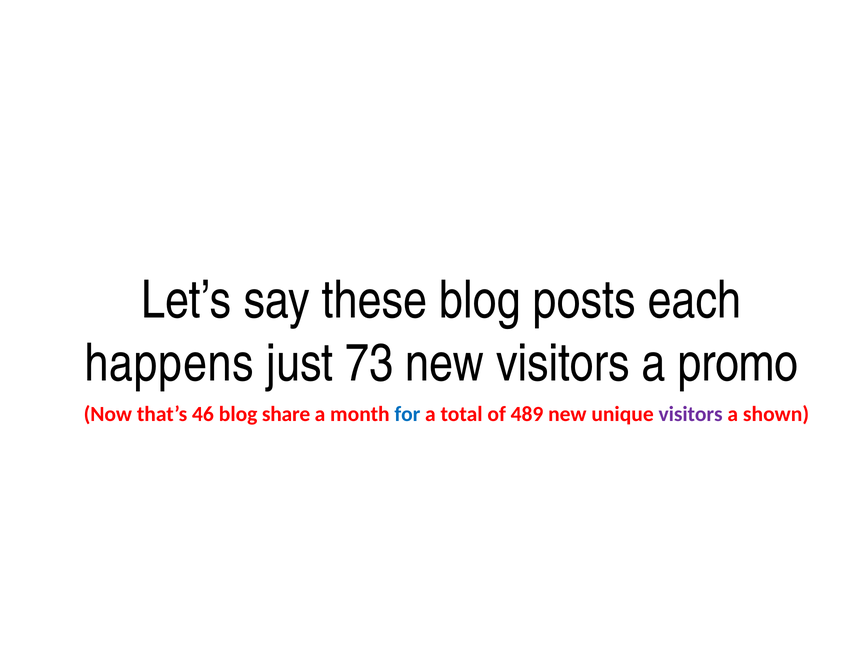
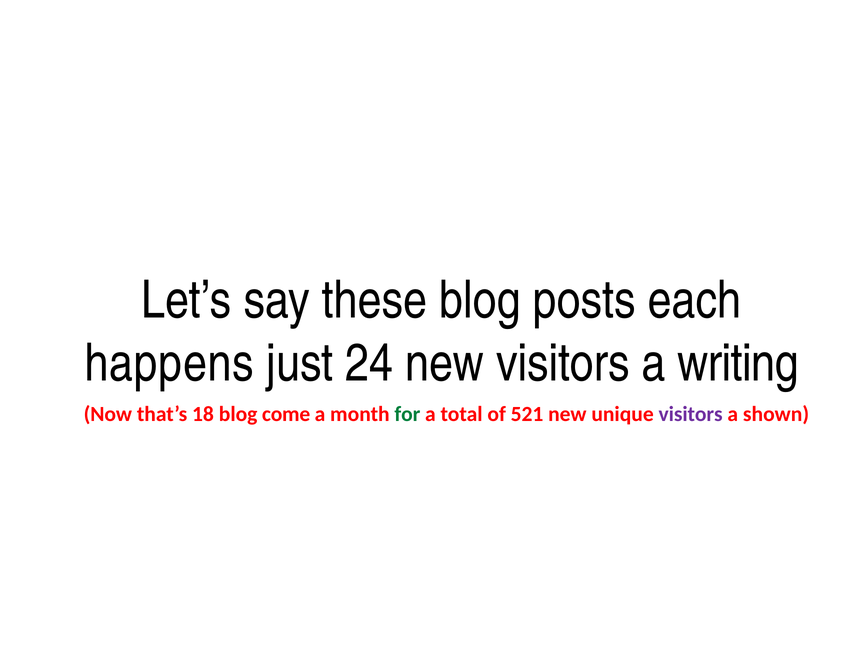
73: 73 -> 24
promo: promo -> writing
46: 46 -> 18
share: share -> come
for colour: blue -> green
489: 489 -> 521
